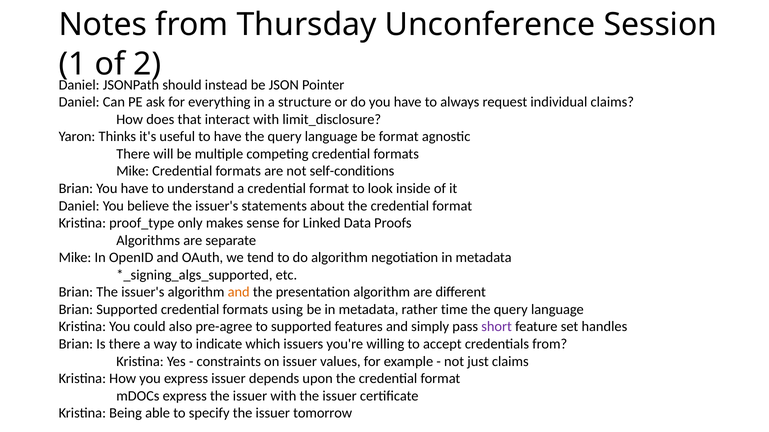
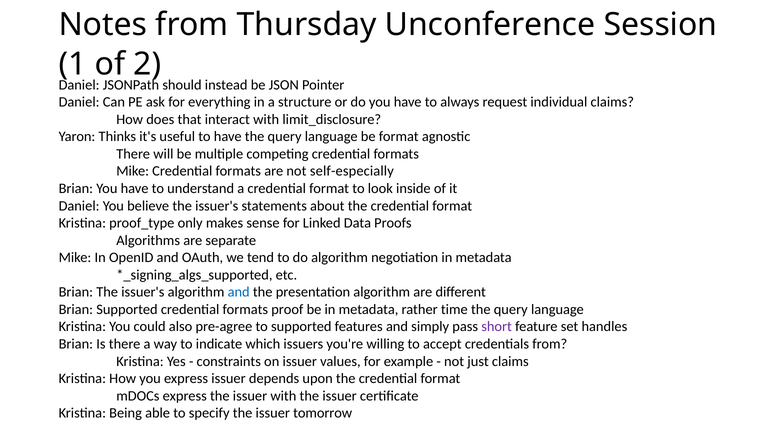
self-conditions: self-conditions -> self-especially
and at (239, 293) colour: orange -> blue
using: using -> proof
